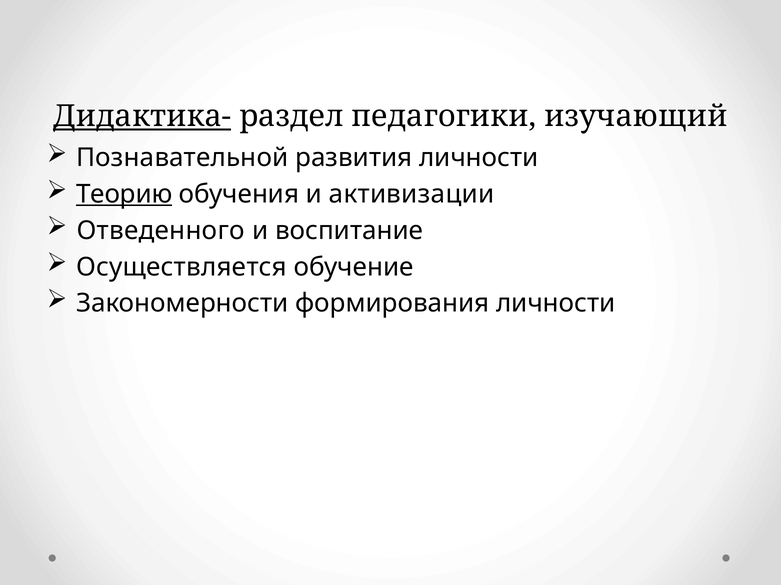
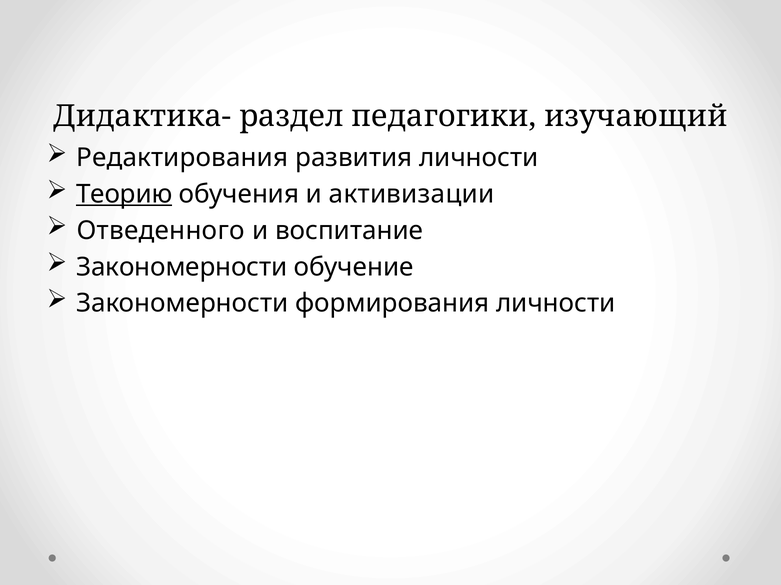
Дидактика- underline: present -> none
Познавательной: Познавательной -> Редактирования
Осуществляется at (182, 267): Осуществляется -> Закономерности
